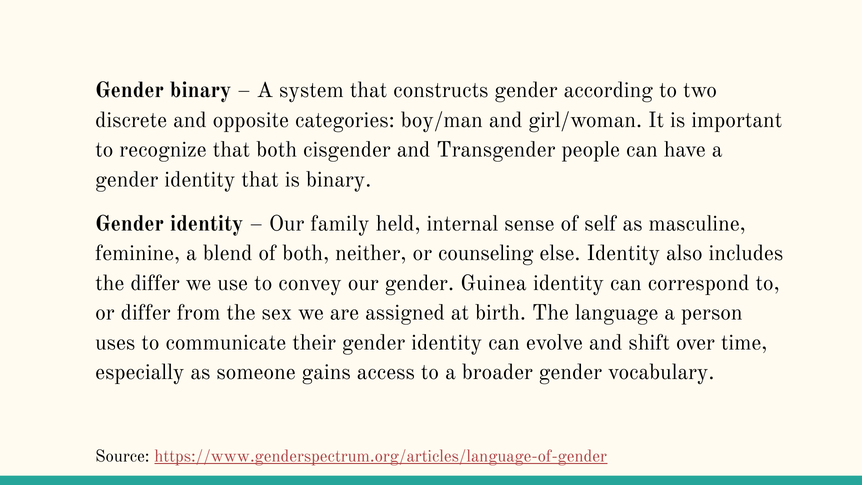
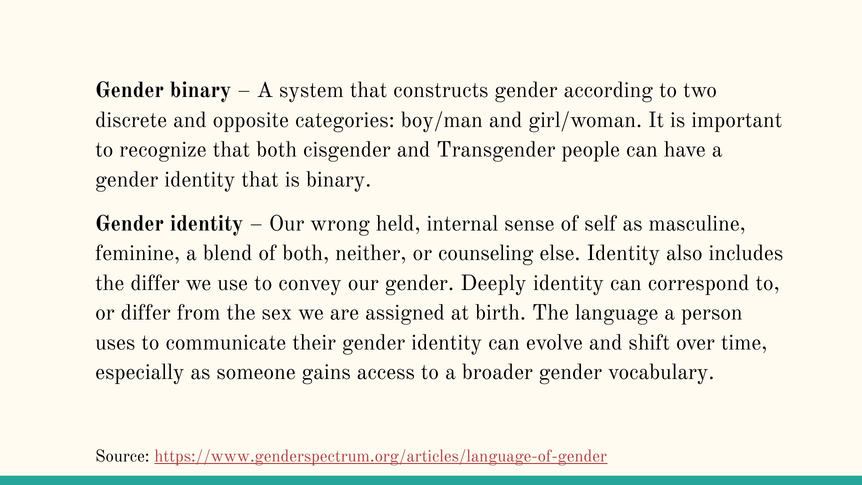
family: family -> wrong
Guinea: Guinea -> Deeply
